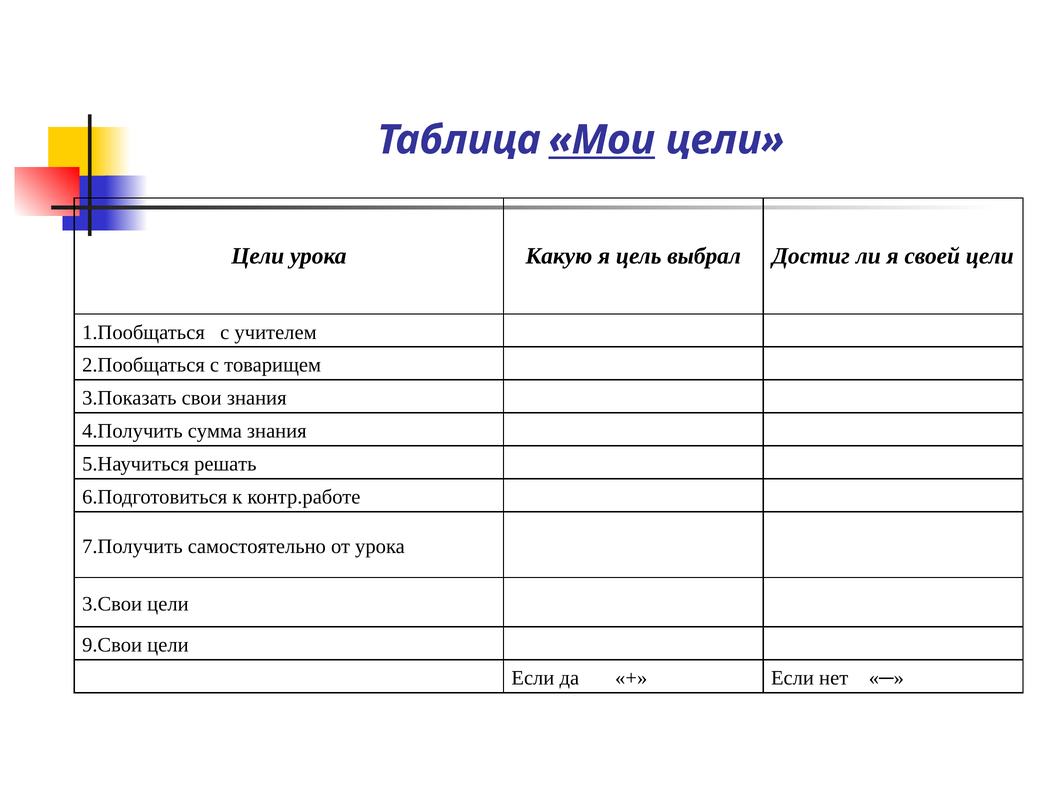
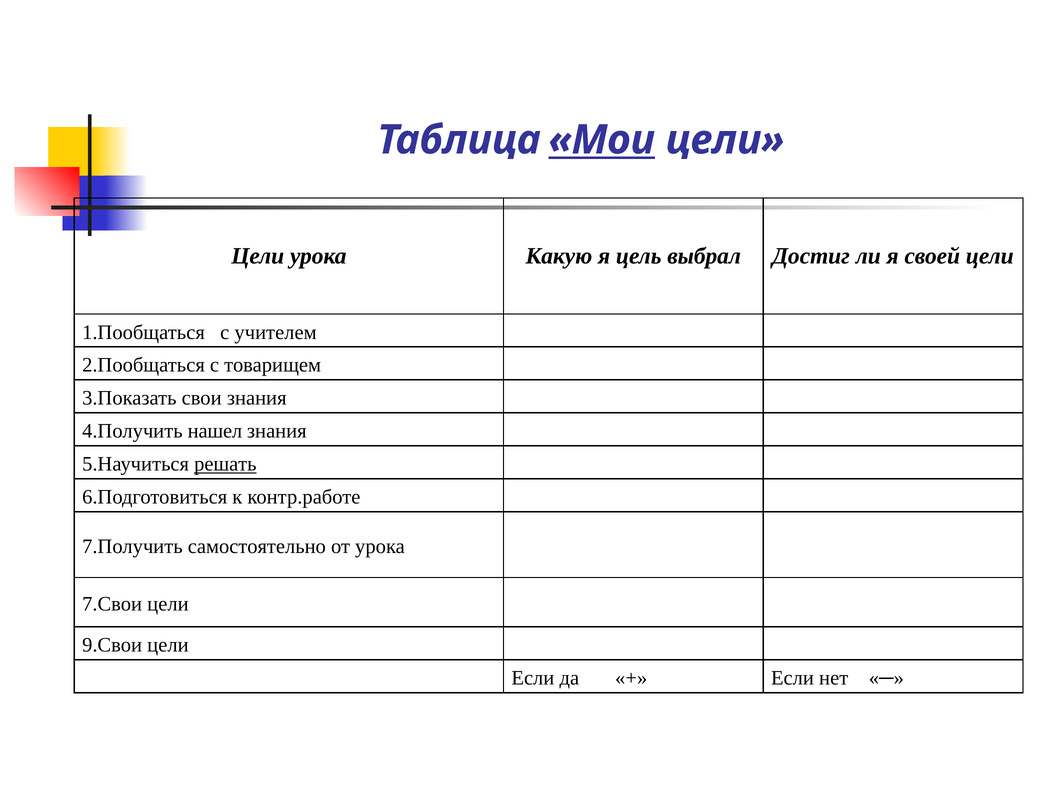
сумма: сумма -> нашел
решать underline: none -> present
3.Свои: 3.Свои -> 7.Свои
